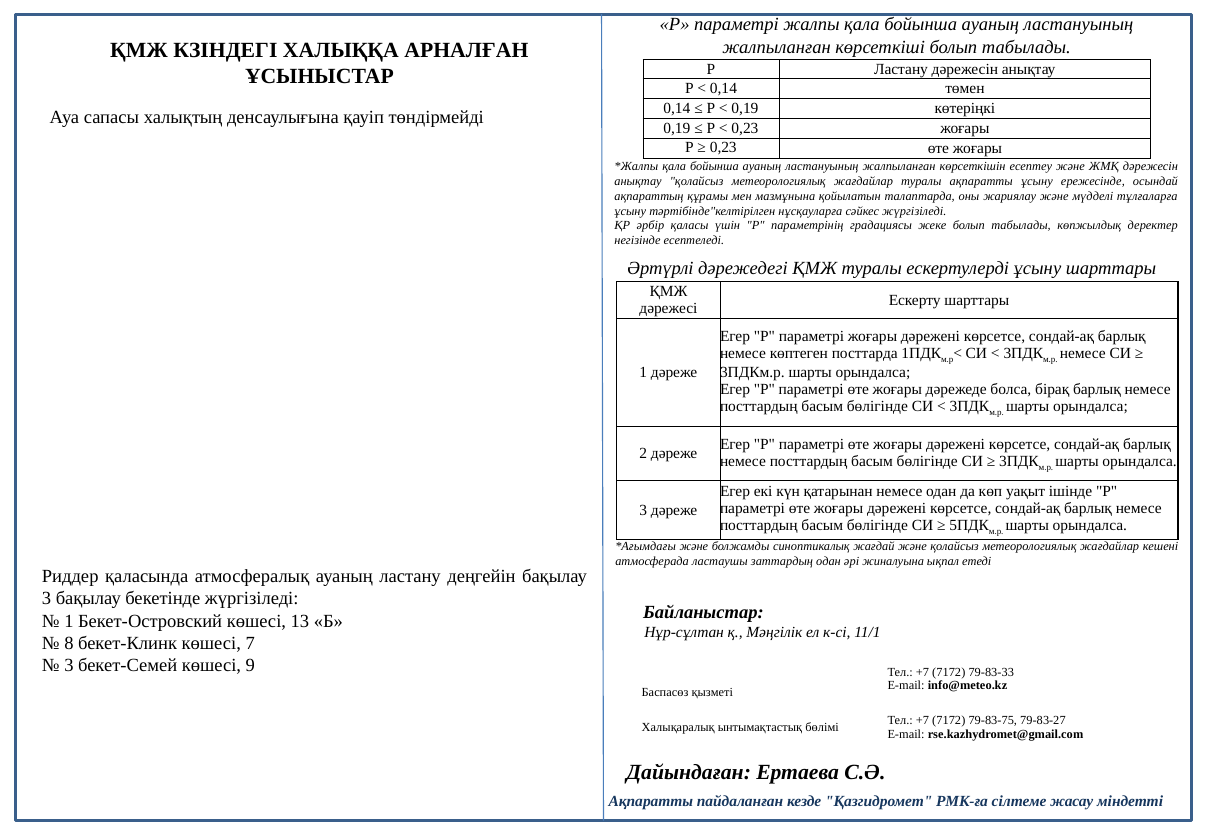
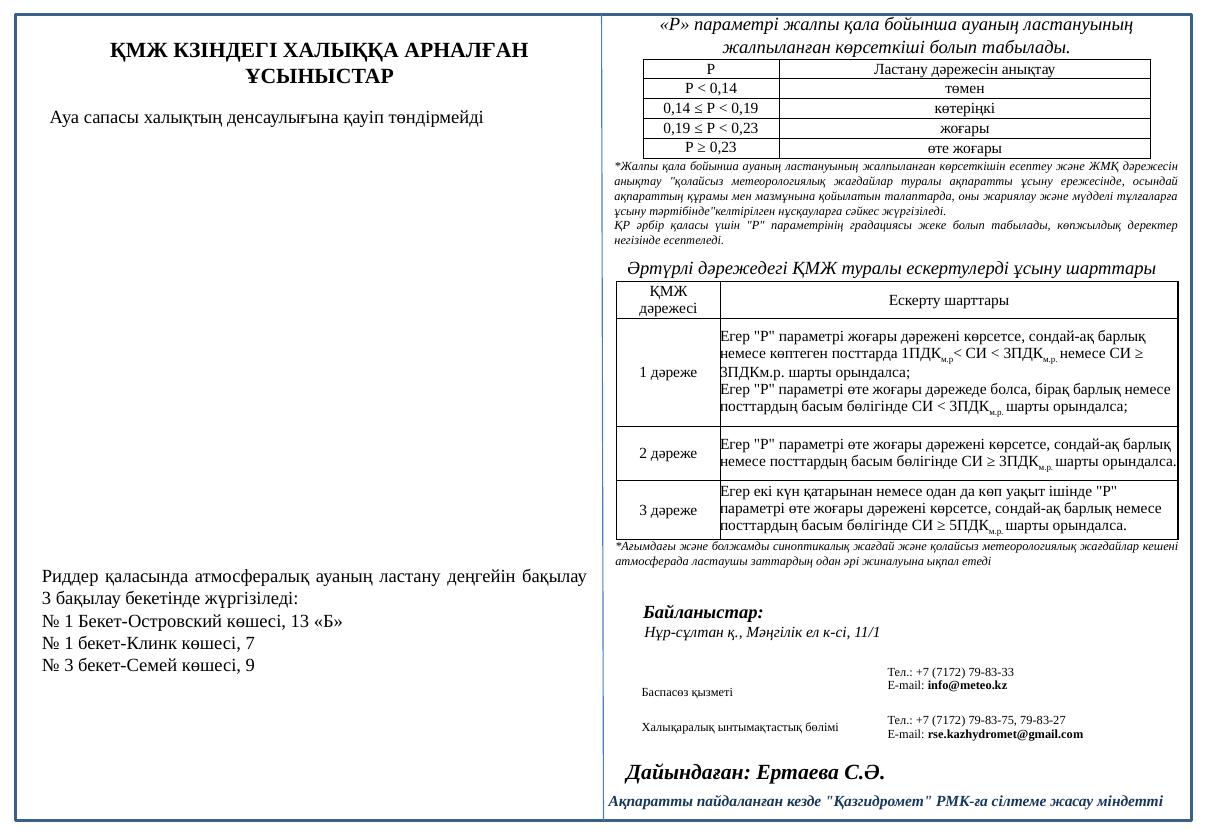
8 at (69, 644): 8 -> 1
